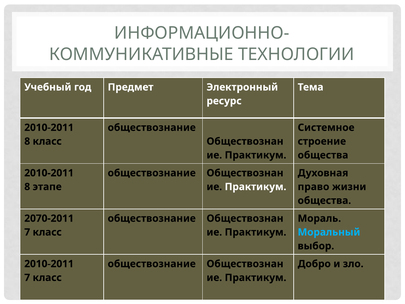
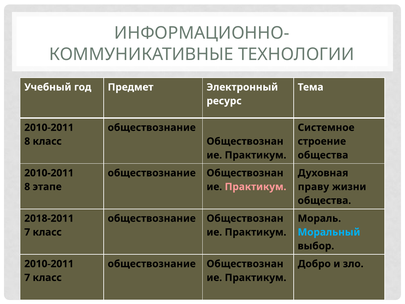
Практикум at (256, 187) colour: white -> pink
право: право -> праву
2070-2011: 2070-2011 -> 2018-2011
